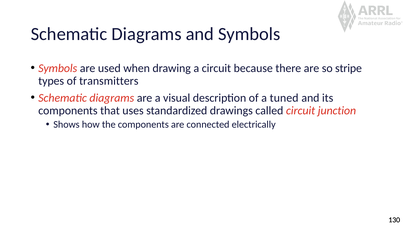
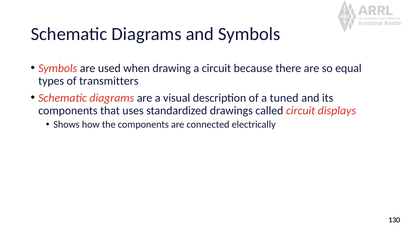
stripe: stripe -> equal
junction: junction -> displays
